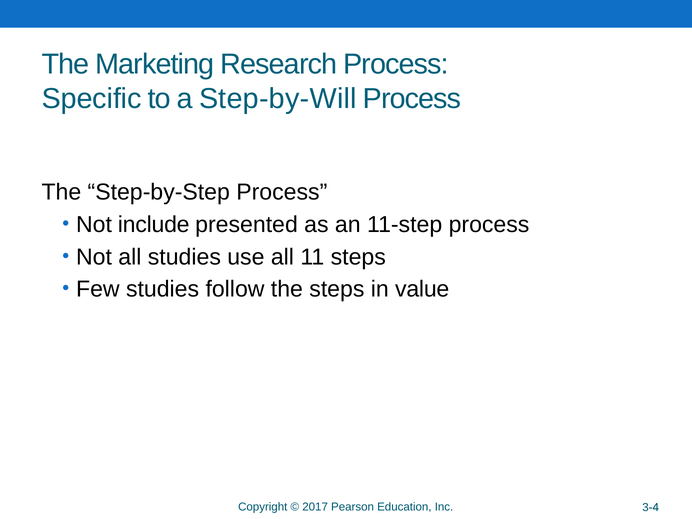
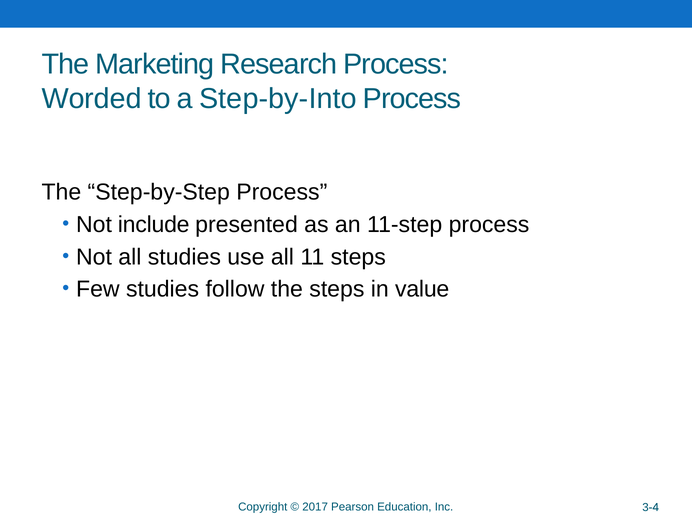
Specific: Specific -> Worded
Step-by-Will: Step-by-Will -> Step-by-Into
